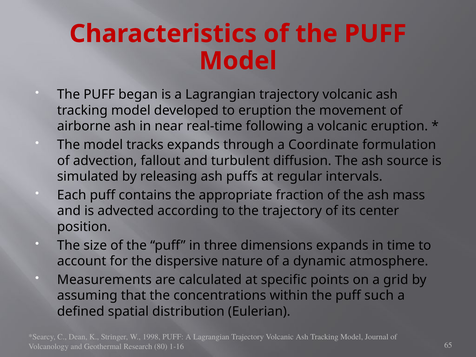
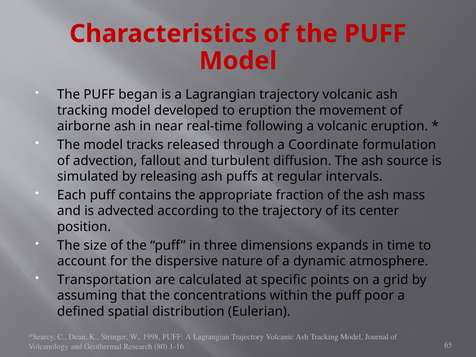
tracks expands: expands -> released
Measurements: Measurements -> Transportation
such: such -> poor
